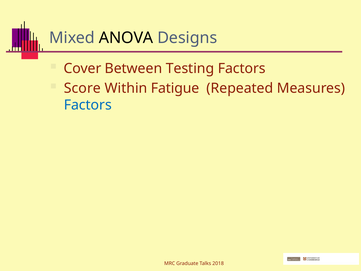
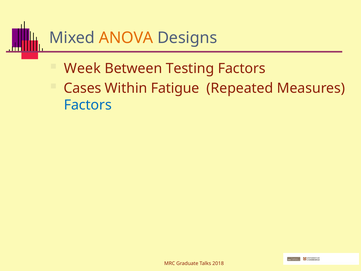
ANOVA colour: black -> orange
Cover: Cover -> Week
Score: Score -> Cases
